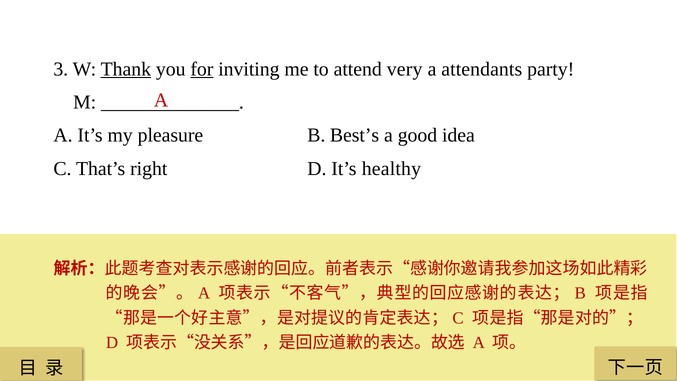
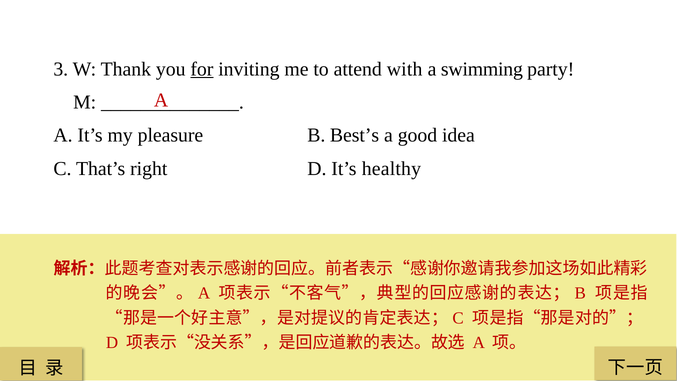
Thank underline: present -> none
very: very -> with
attendants: attendants -> swimming
